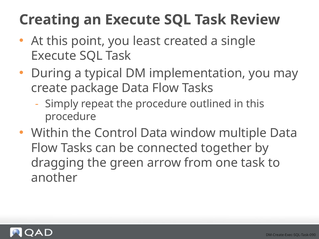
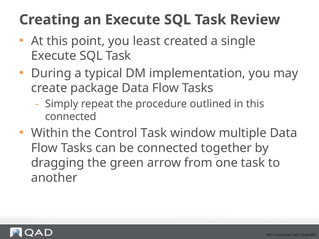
procedure at (71, 117): procedure -> connected
Control Data: Data -> Task
